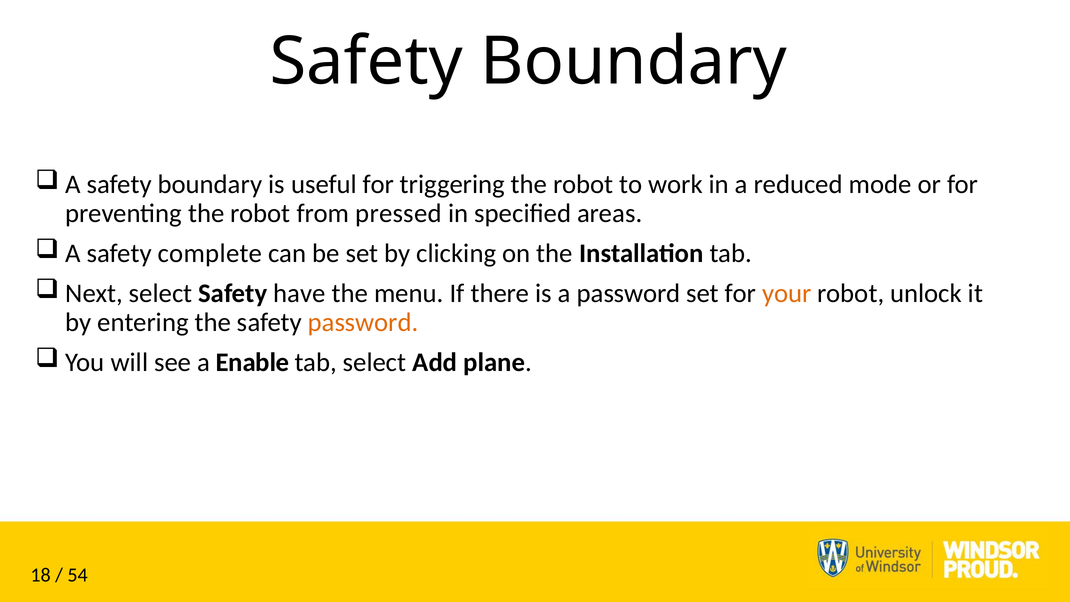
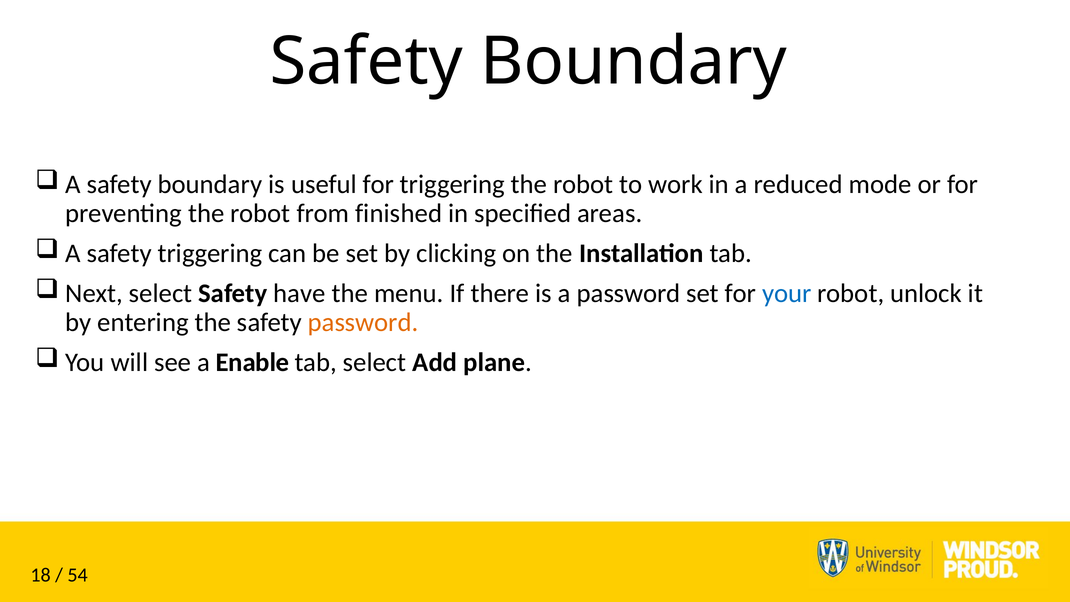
pressed: pressed -> finished
safety complete: complete -> triggering
your colour: orange -> blue
